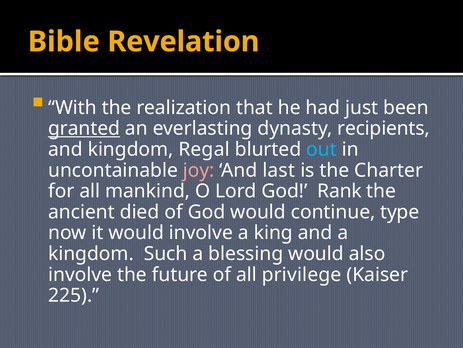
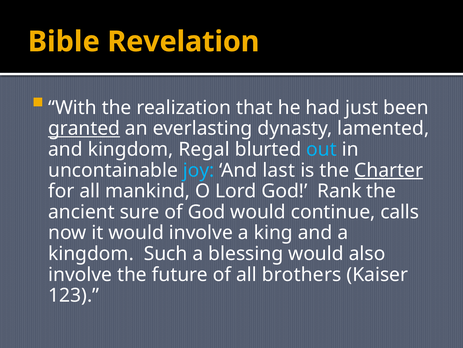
recipients: recipients -> lamented
joy colour: pink -> light blue
Charter underline: none -> present
died: died -> sure
type: type -> calls
privilege: privilege -> brothers
225: 225 -> 123
